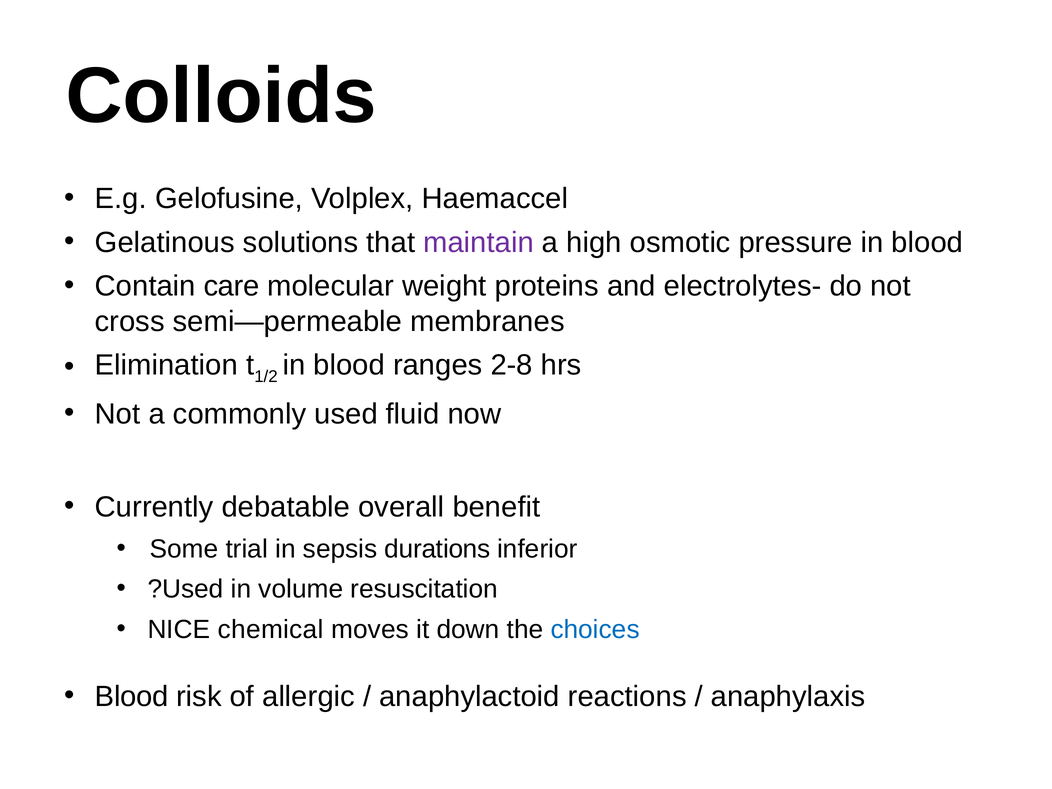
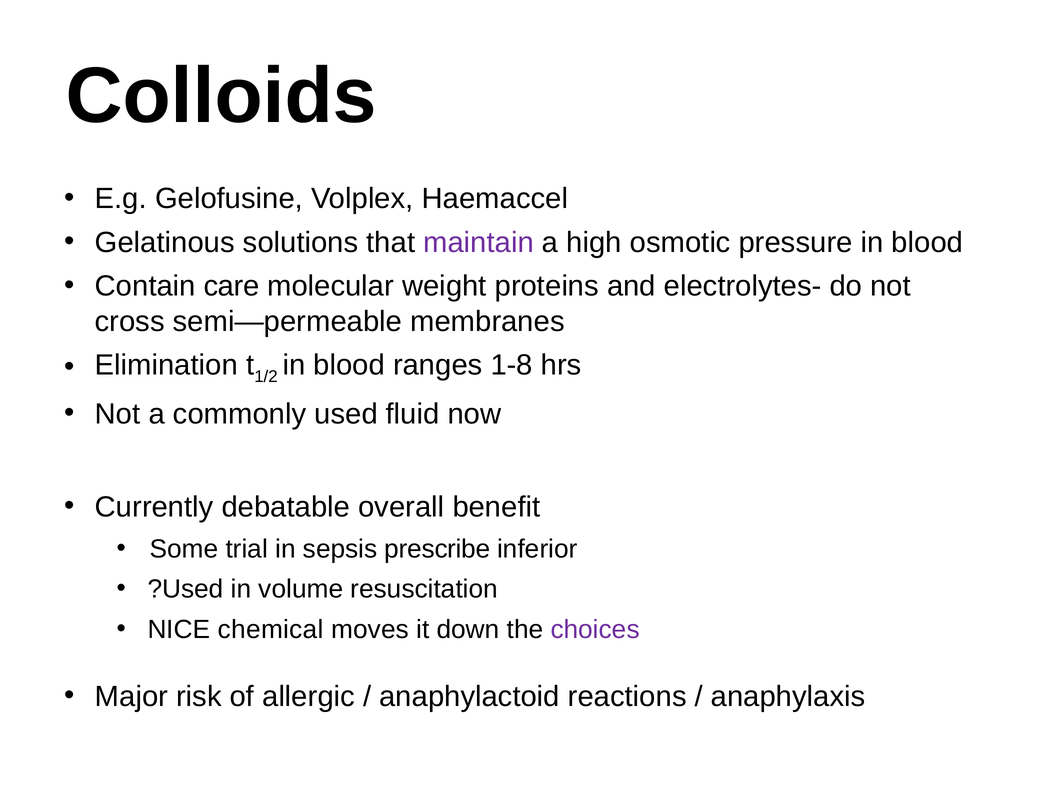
2-8: 2-8 -> 1-8
durations: durations -> prescribe
choices colour: blue -> purple
Blood at (132, 696): Blood -> Major
